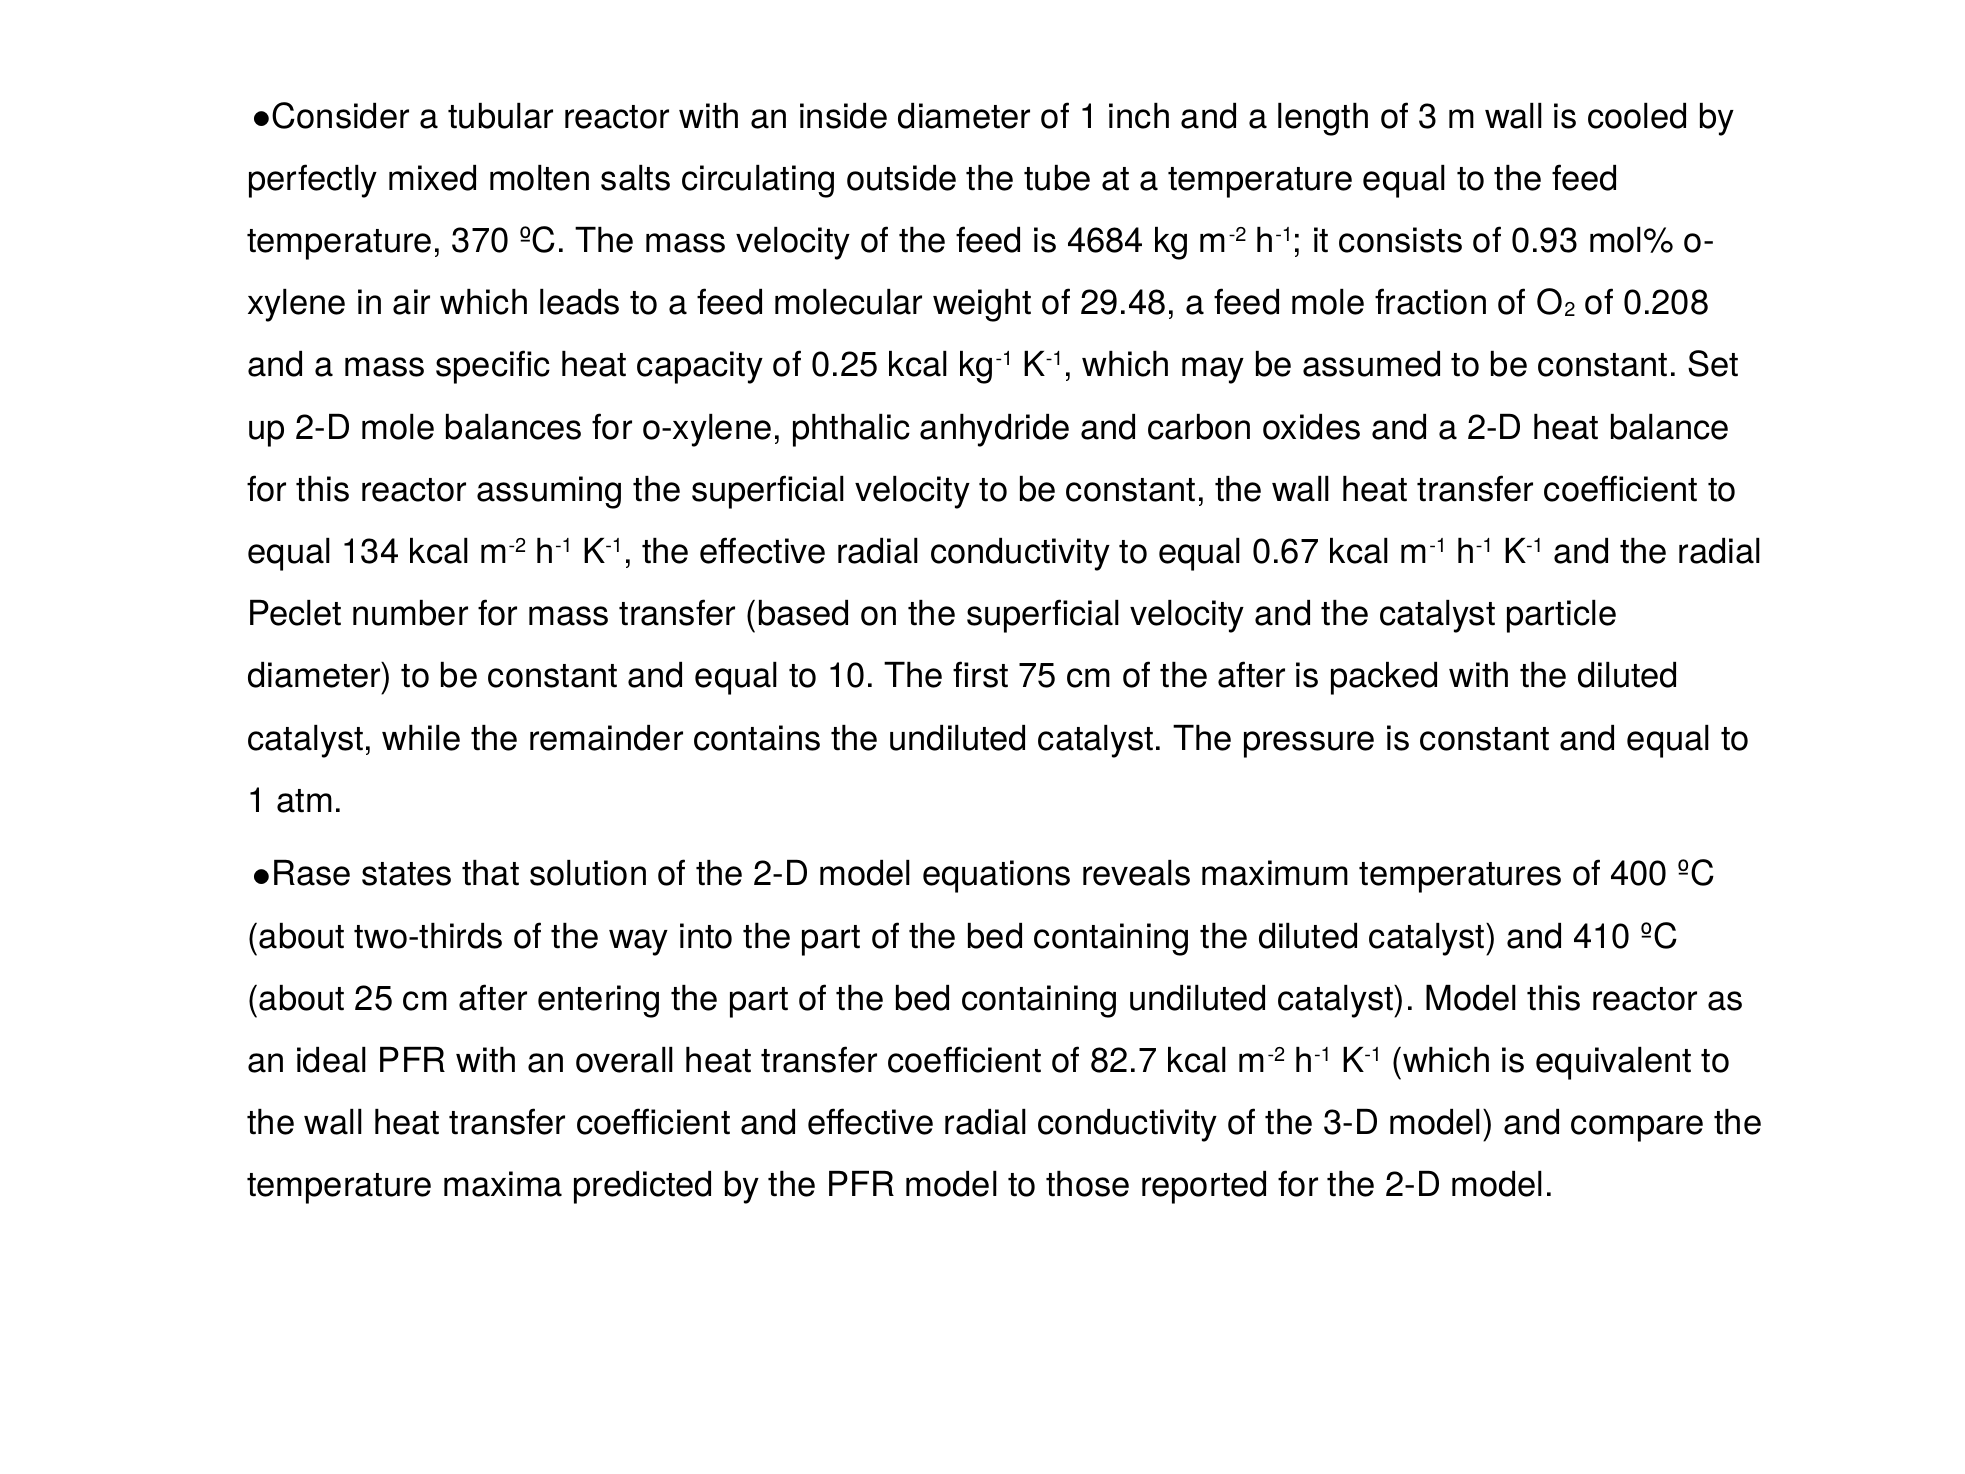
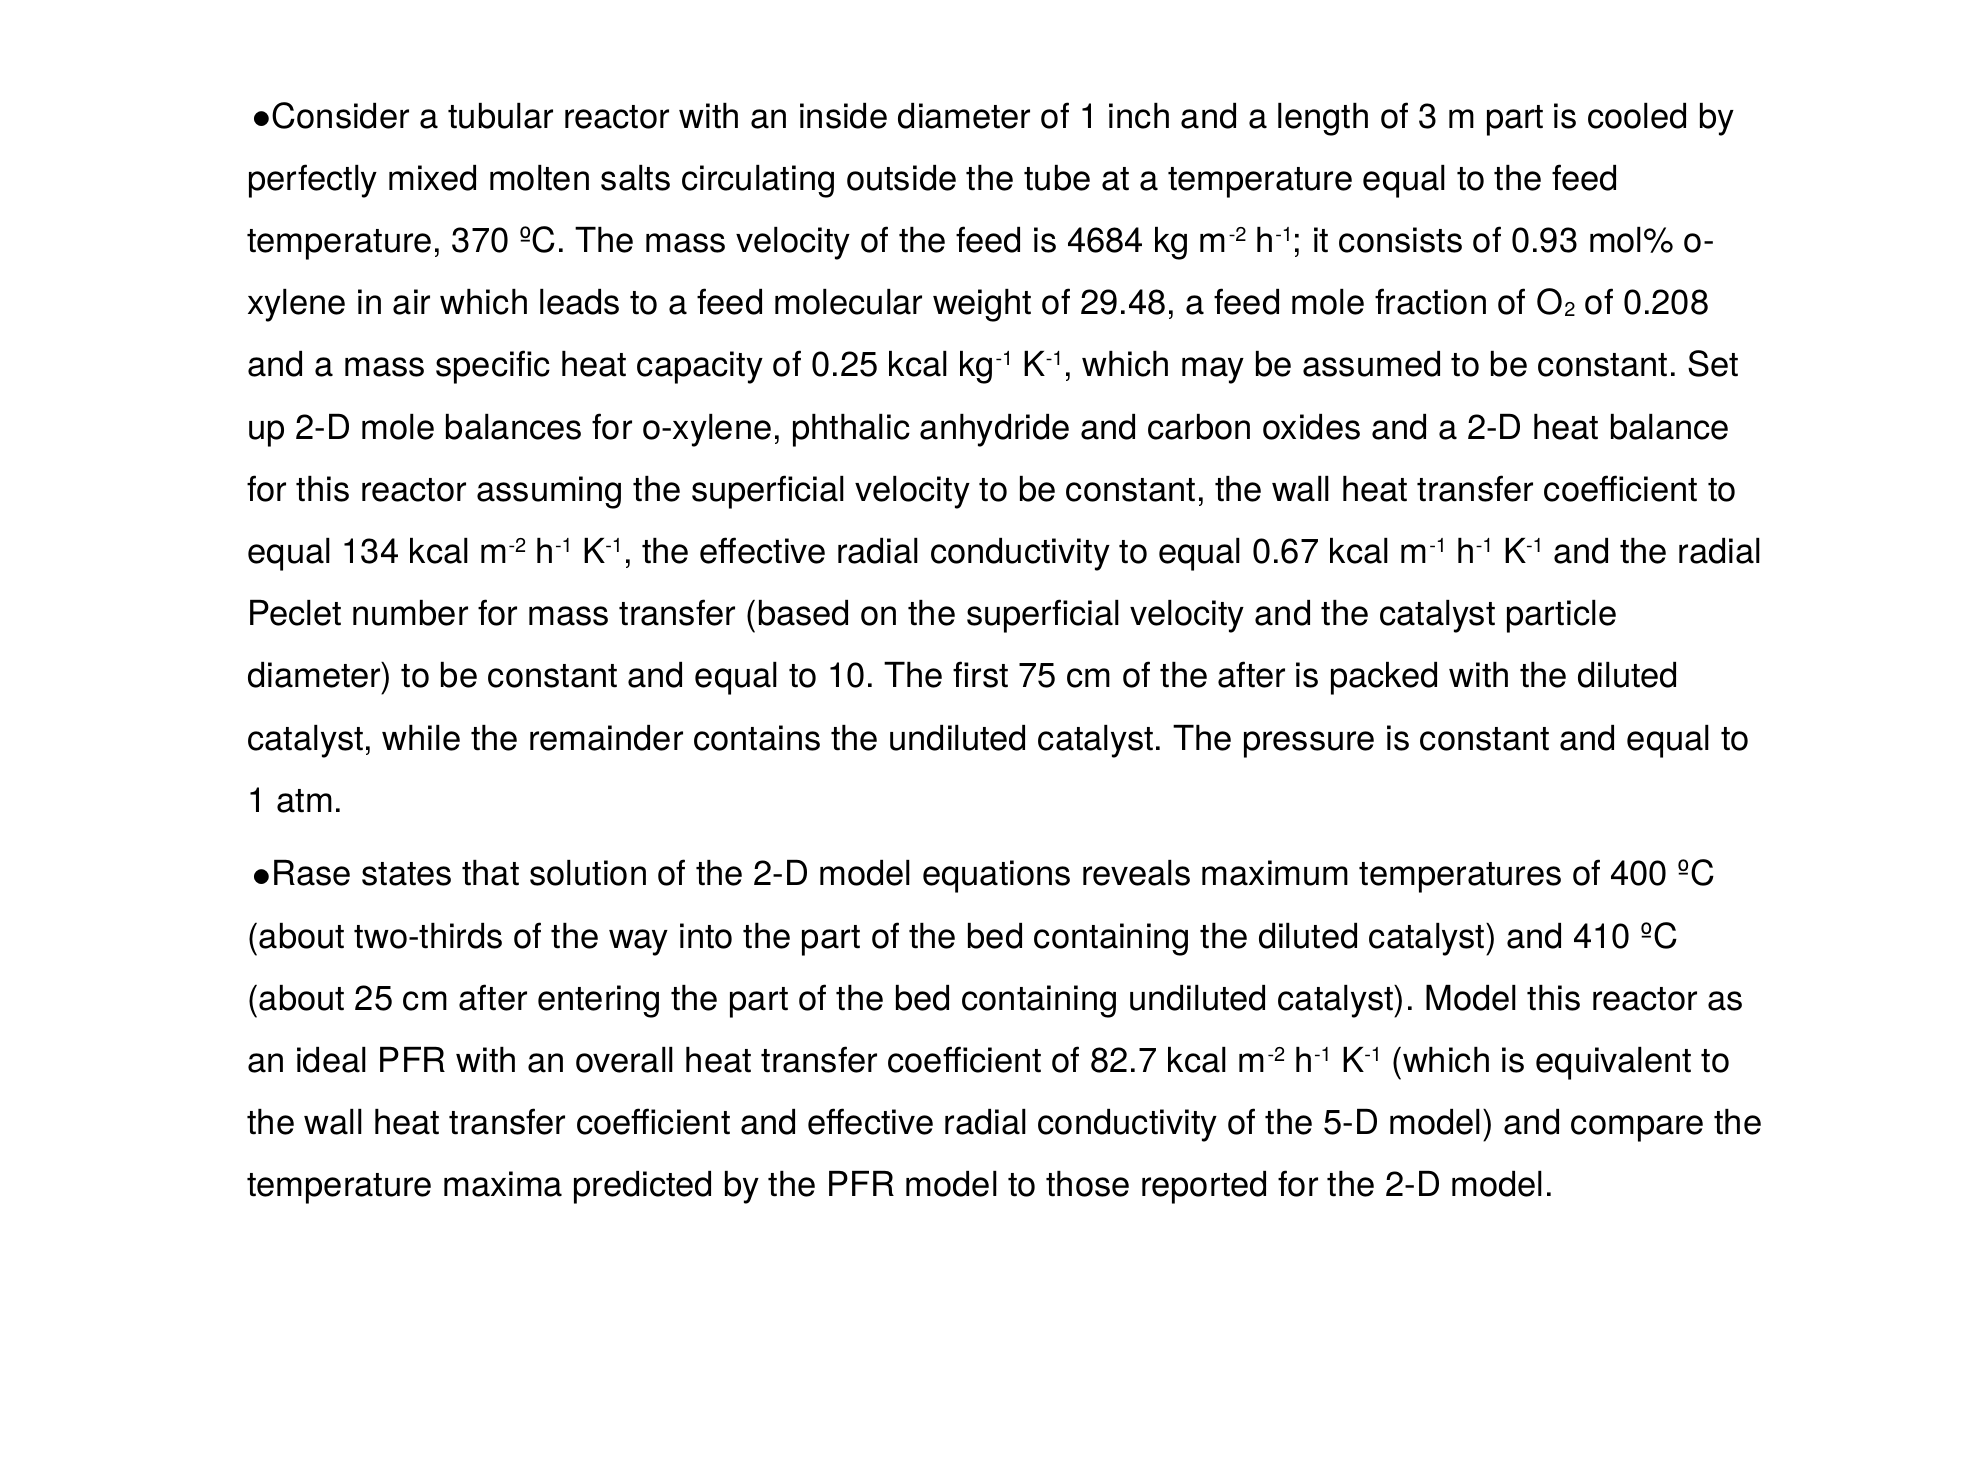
m wall: wall -> part
3-D: 3-D -> 5-D
